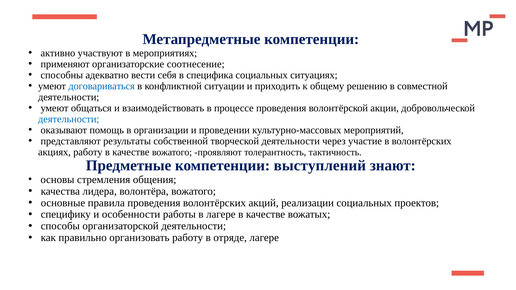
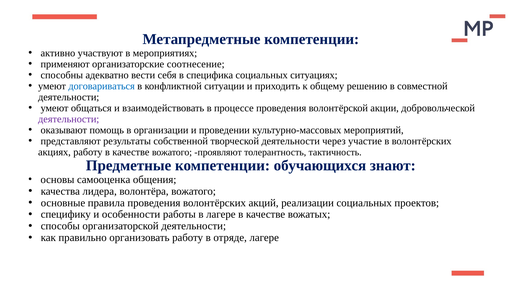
деятельности at (69, 119) colour: blue -> purple
выступлений: выступлений -> обучающихся
стремления: стремления -> самооценка
